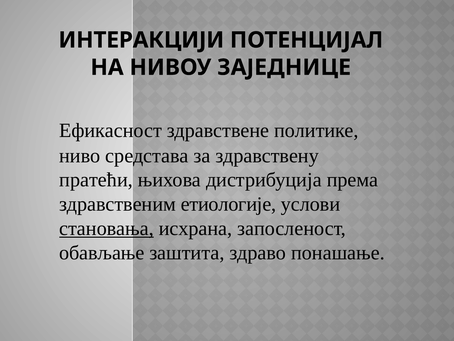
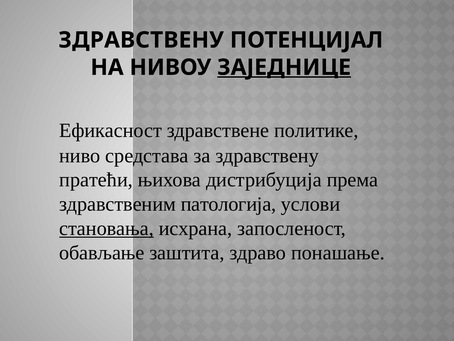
ИНТЕРАКЦИЈИ at (141, 40): ИНТЕРАКЦИЈИ -> ЗДРАВСТВЕНУ
ЗАЈЕДНИЦЕ underline: none -> present
етиологије: етиологије -> патологија
